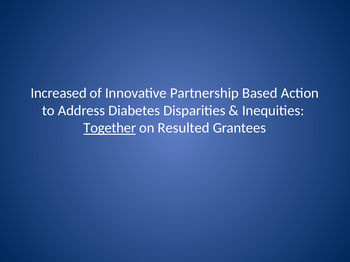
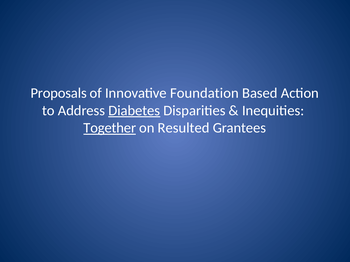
Increased: Increased -> Proposals
Partnership: Partnership -> Foundation
Diabetes underline: none -> present
